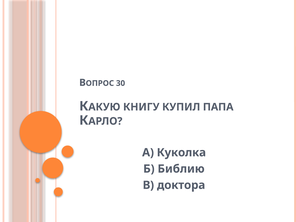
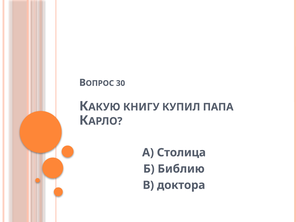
Куколка: Куколка -> Столица
